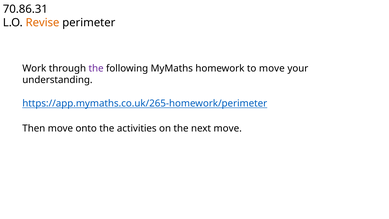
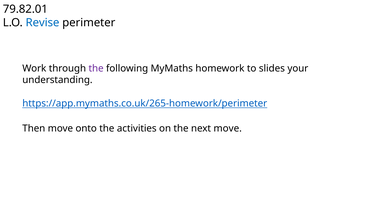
70.86.31: 70.86.31 -> 79.82.01
Revise colour: orange -> blue
to move: move -> slides
